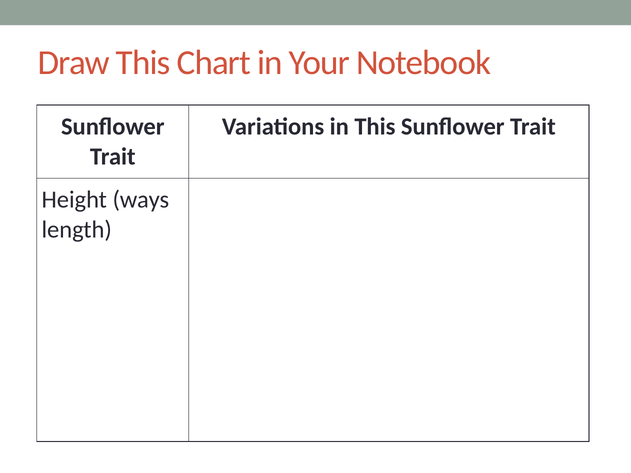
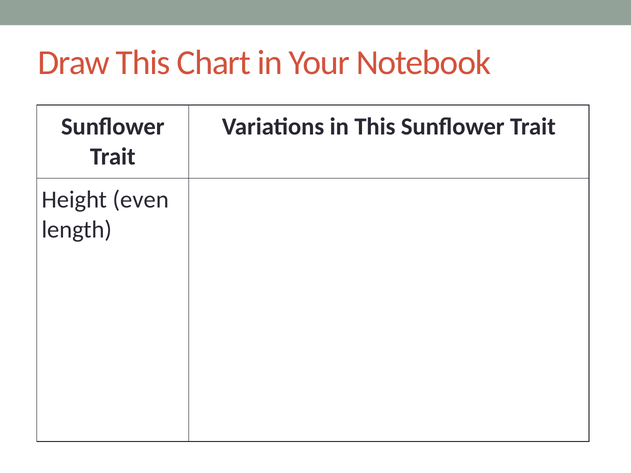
ways: ways -> even
